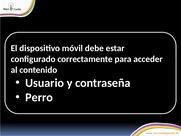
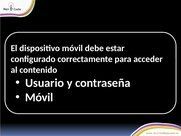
Perro at (39, 97): Perro -> Móvil
